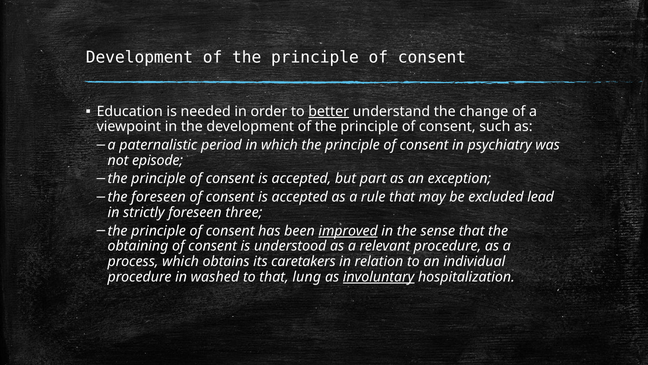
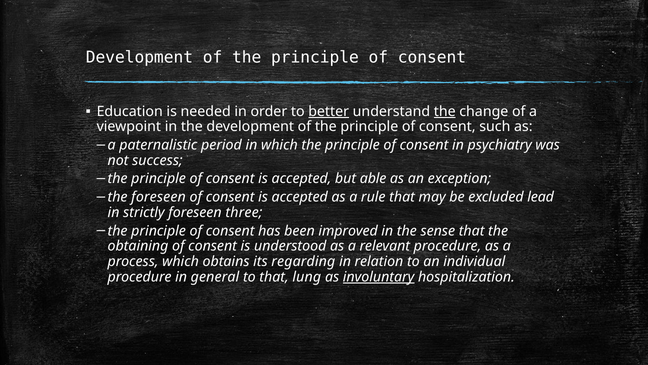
the at (445, 111) underline: none -> present
episode: episode -> success
part: part -> able
improved underline: present -> none
caretakers: caretakers -> regarding
washed: washed -> general
